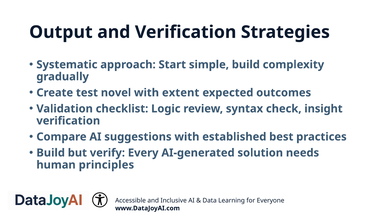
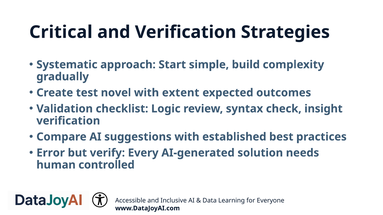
Output: Output -> Critical
Build at (51, 153): Build -> Error
principles: principles -> controlled
